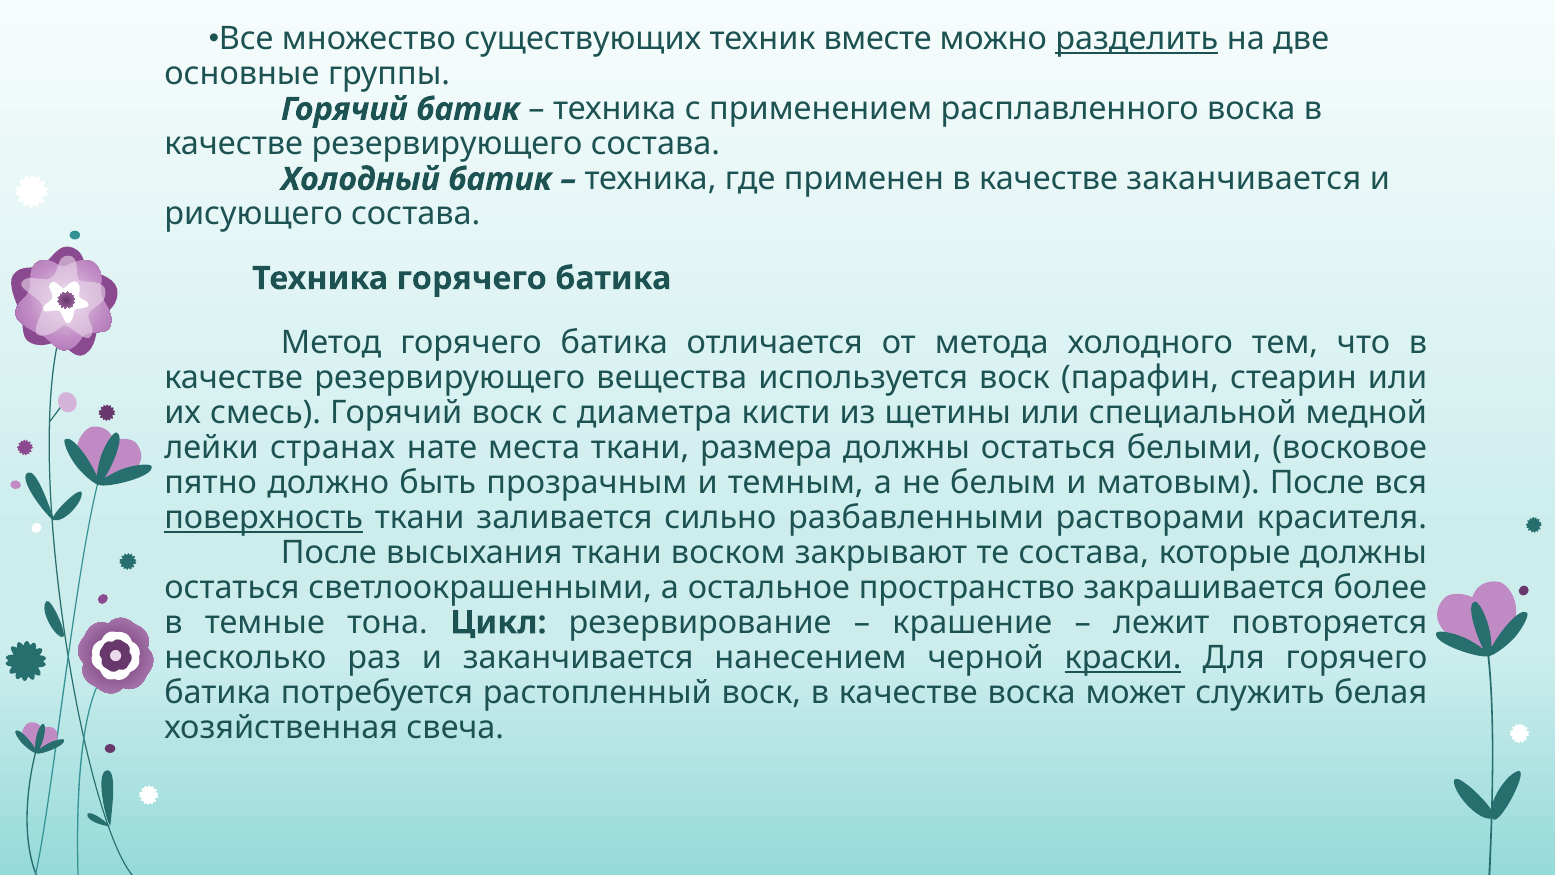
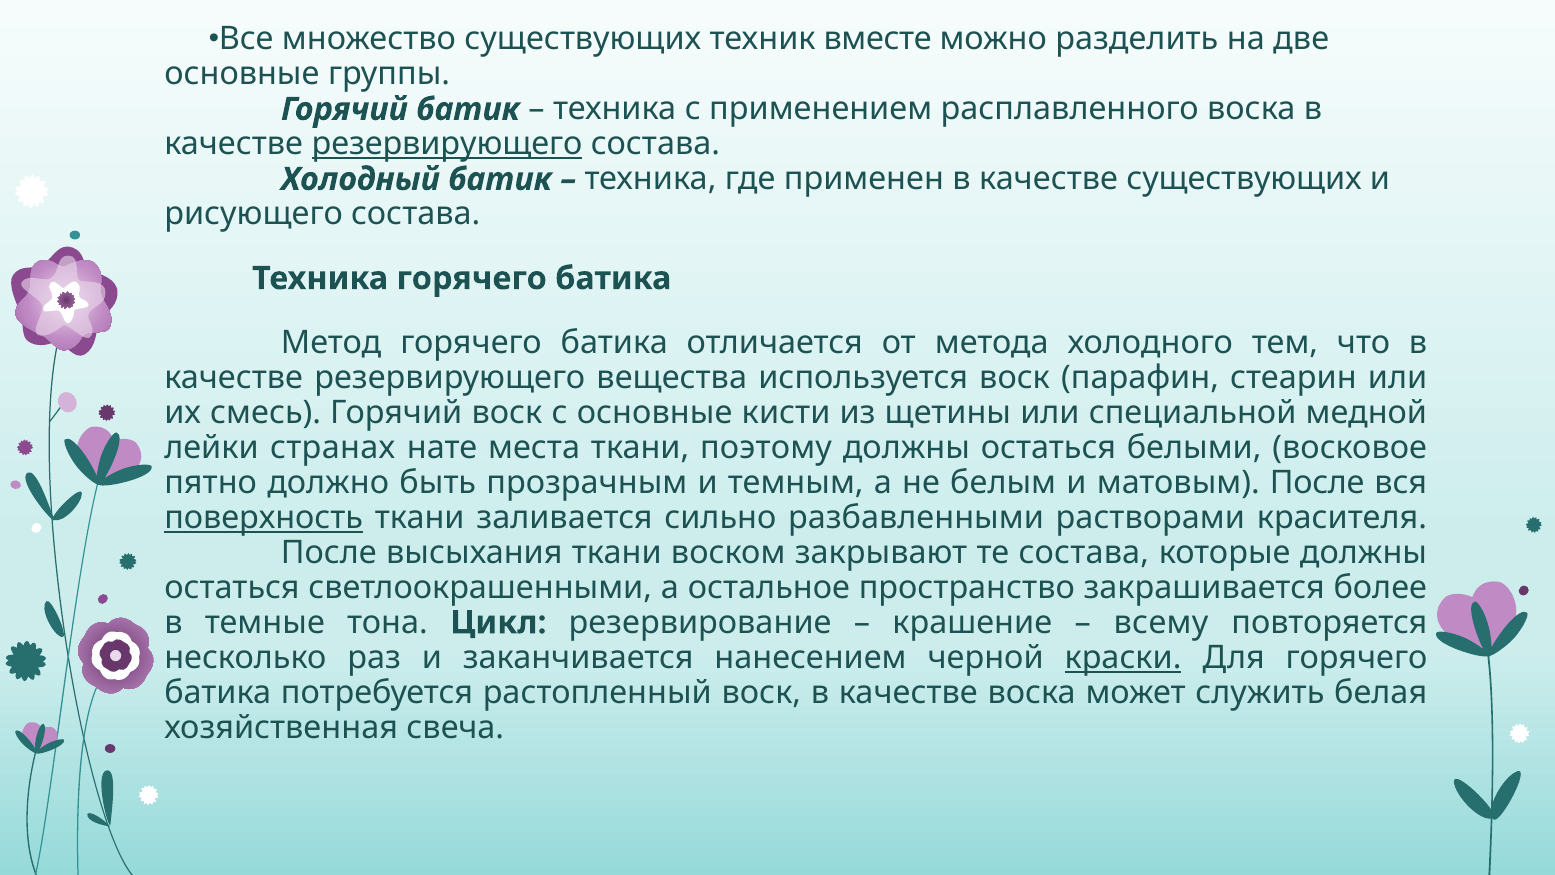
разделить underline: present -> none
резервирующего at (447, 144) underline: none -> present
качестве заканчивается: заканчивается -> существующих
с диаметра: диаметра -> основные
размера: размера -> поэтому
лежит: лежит -> всему
